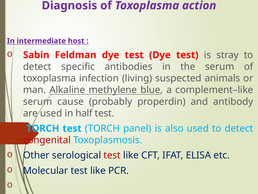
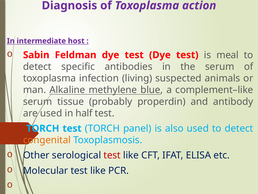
stray: stray -> meal
cause: cause -> tissue
congenital colour: red -> orange
